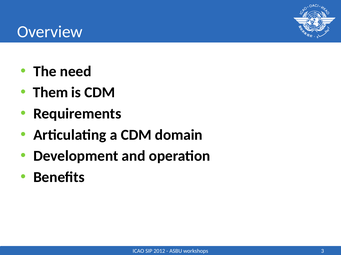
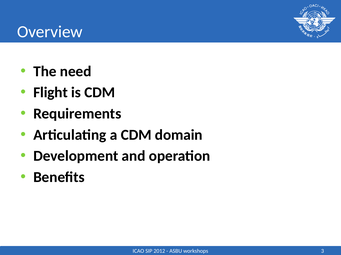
Them: Them -> Flight
